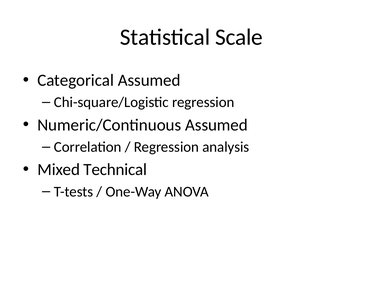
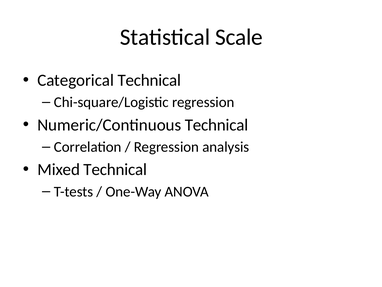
Categorical Assumed: Assumed -> Technical
Numeric/Continuous Assumed: Assumed -> Technical
